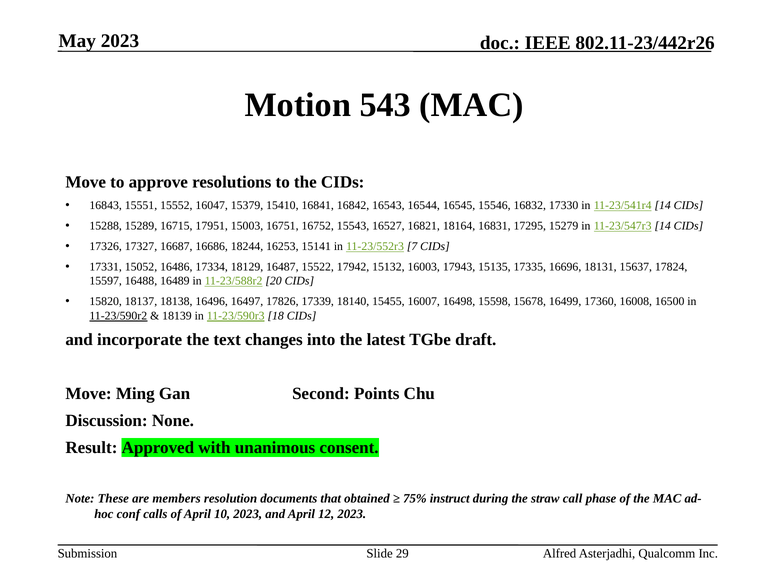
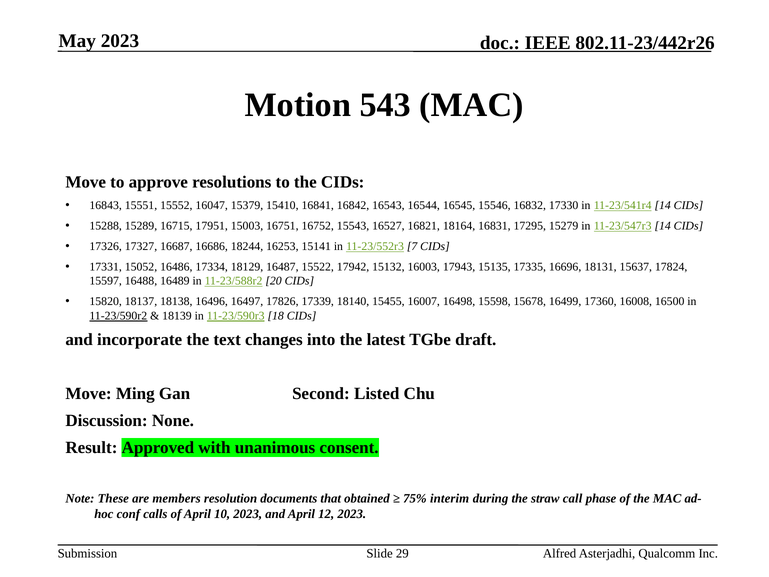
Points: Points -> Listed
instruct: instruct -> interim
